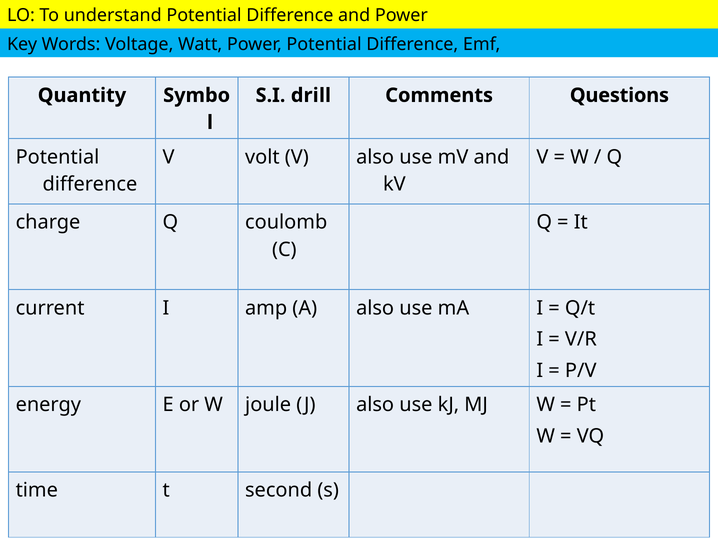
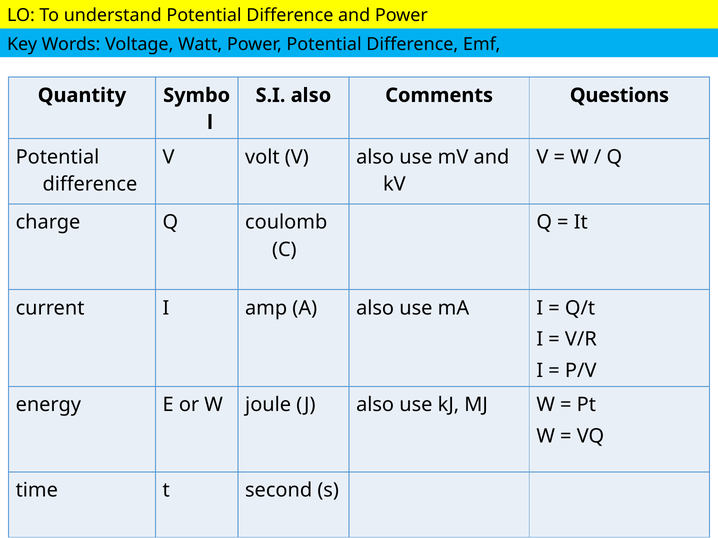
S.I drill: drill -> also
